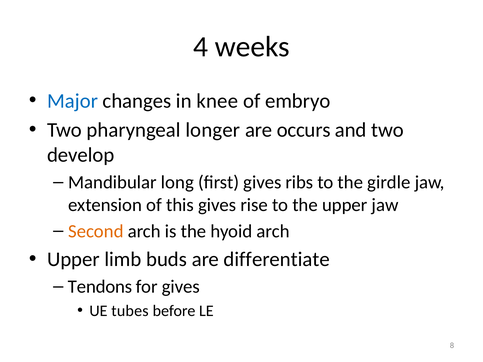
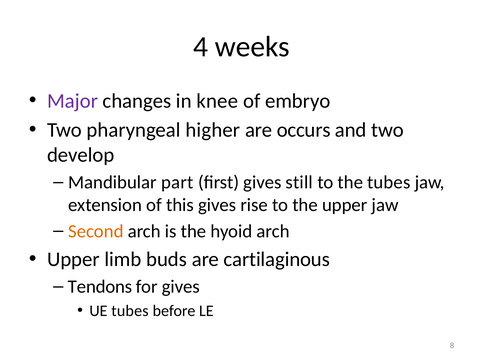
Major colour: blue -> purple
longer: longer -> higher
long: long -> part
ribs: ribs -> still
the girdle: girdle -> tubes
differentiate: differentiate -> cartilaginous
